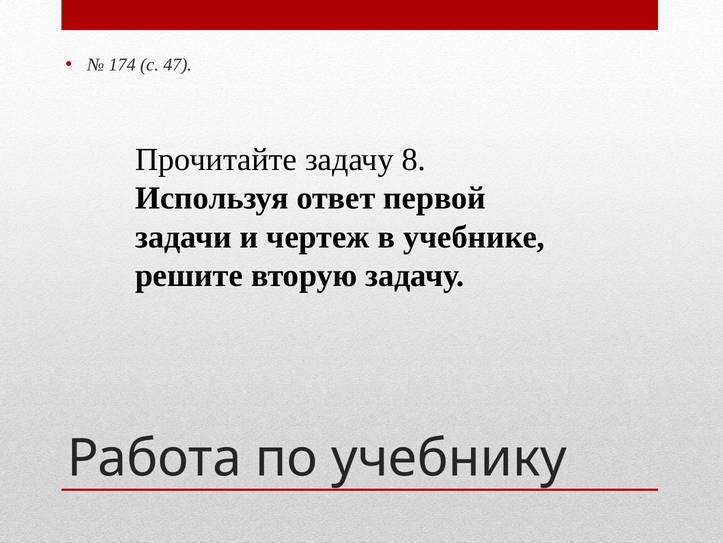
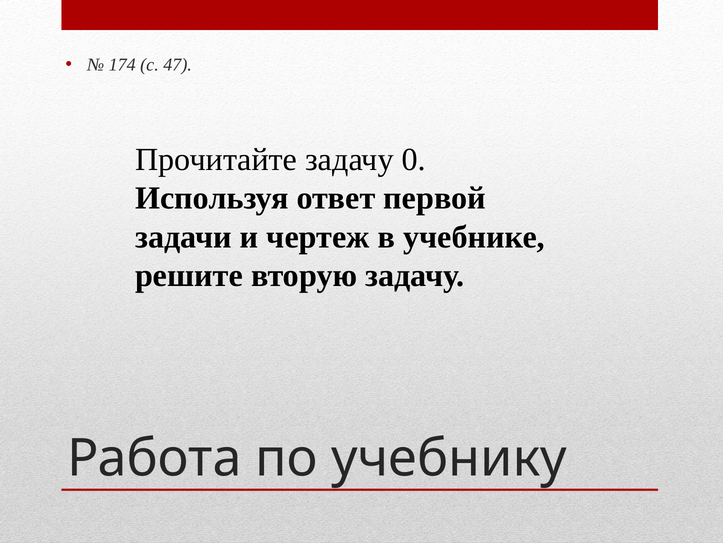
8: 8 -> 0
